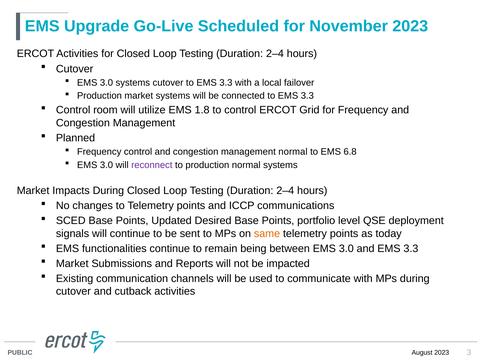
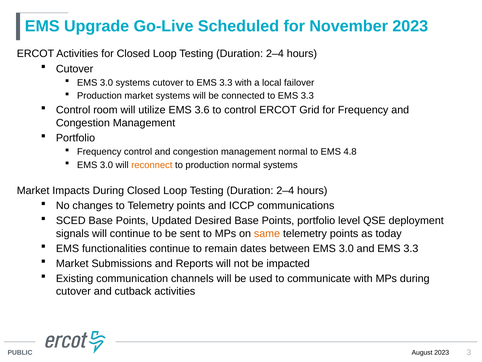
1.8: 1.8 -> 3.6
Planned at (76, 138): Planned -> Portfolio
6.8: 6.8 -> 4.8
reconnect colour: purple -> orange
being: being -> dates
